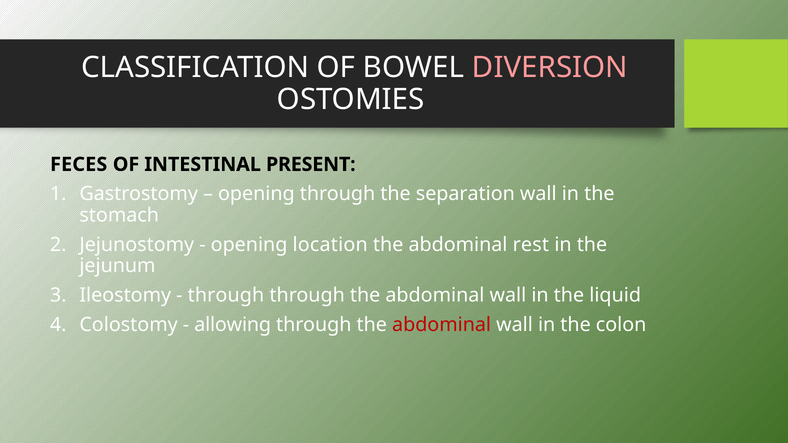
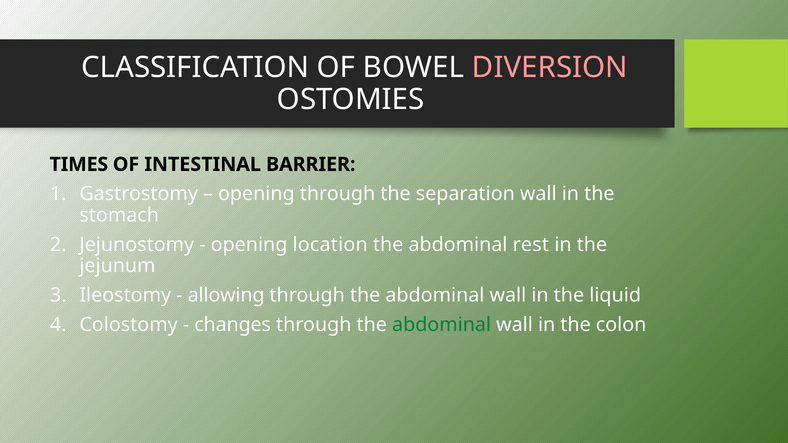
FECES: FECES -> TIMES
PRESENT: PRESENT -> BARRIER
through at (226, 295): through -> allowing
allowing: allowing -> changes
abdominal at (442, 325) colour: red -> green
